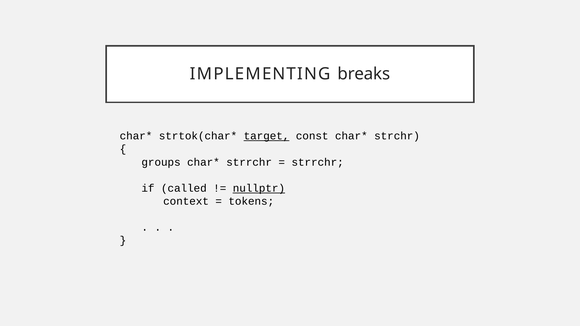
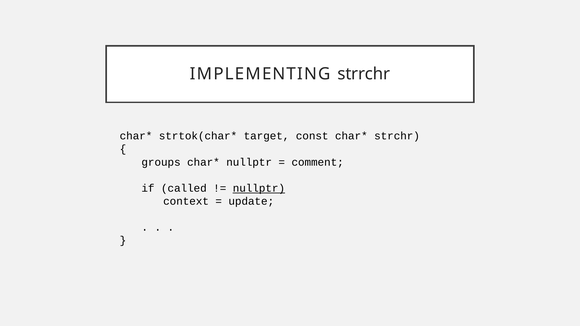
breaks: breaks -> strrchr
target underline: present -> none
strrchr at (249, 162): strrchr -> nullptr
strrchr at (318, 162): strrchr -> comment
tokens: tokens -> update
